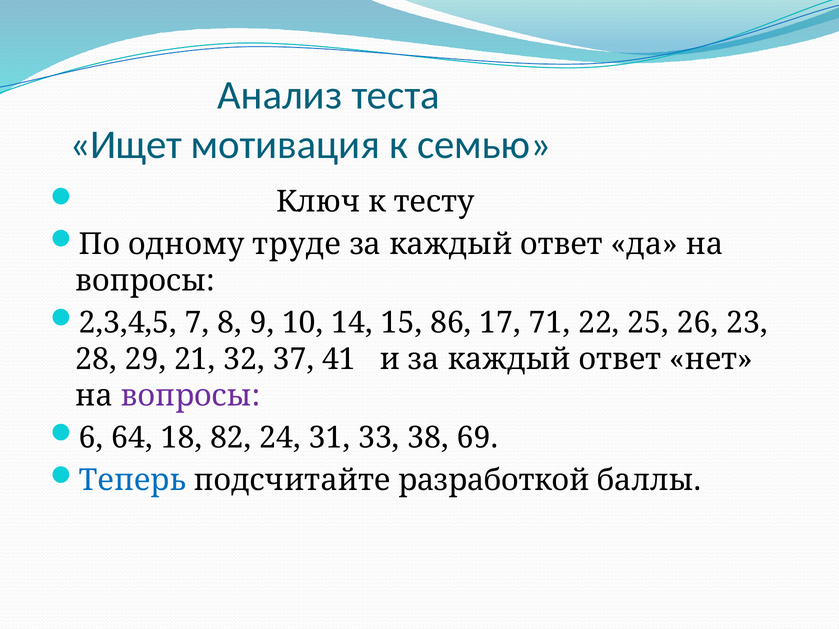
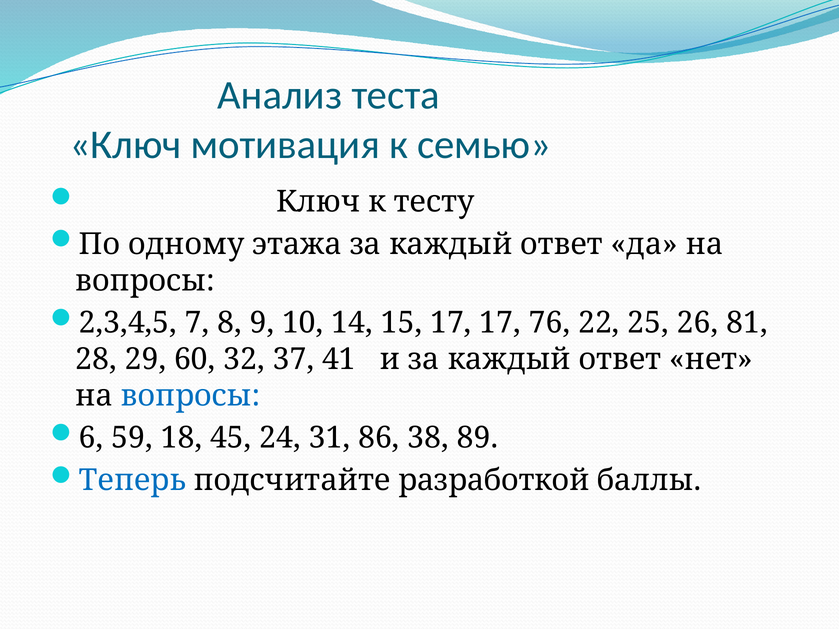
Ищет at (126, 145): Ищет -> Ключ
труде: труде -> этажа
15 86: 86 -> 17
71: 71 -> 76
23: 23 -> 81
21: 21 -> 60
вопросы at (191, 396) colour: purple -> blue
64: 64 -> 59
82: 82 -> 45
33: 33 -> 86
69: 69 -> 89
